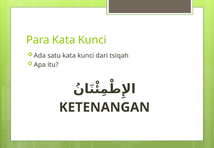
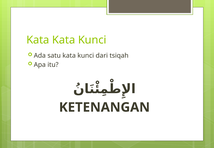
Para at (38, 40): Para -> Kata
